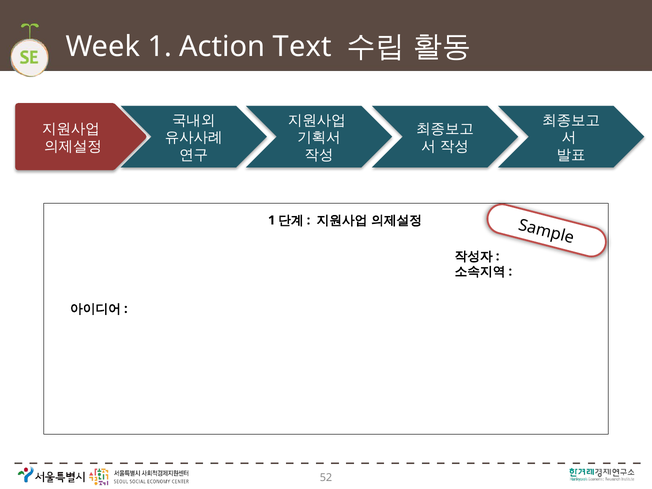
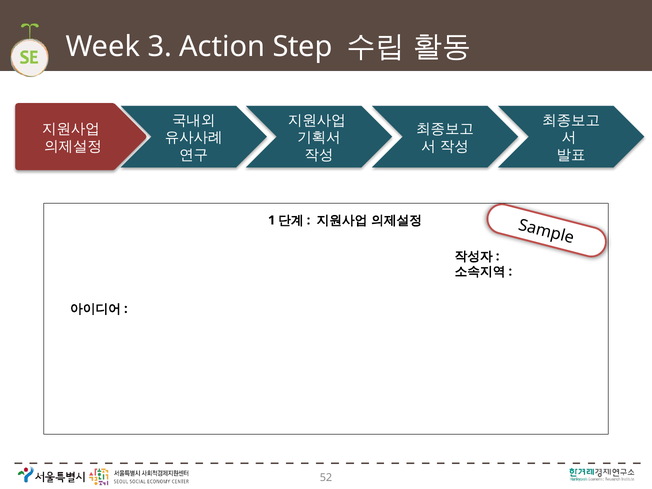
Week 1: 1 -> 3
Text: Text -> Step
